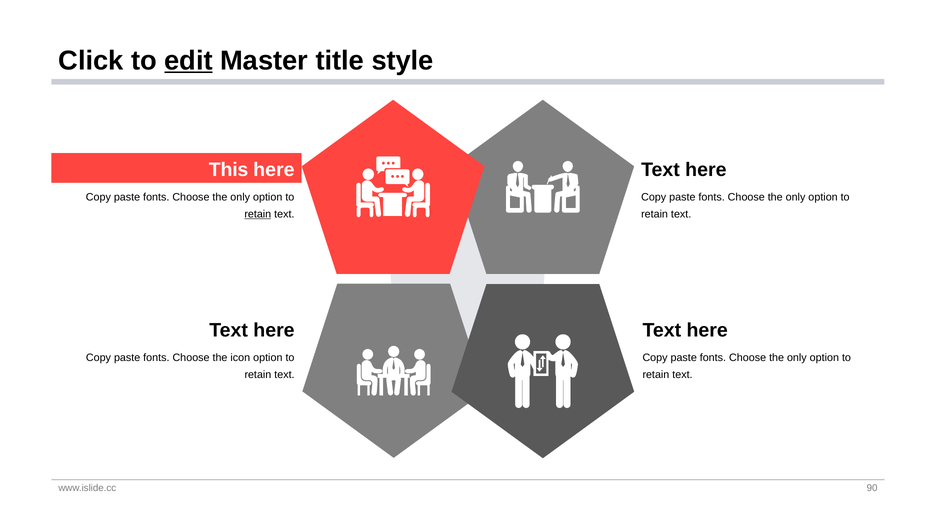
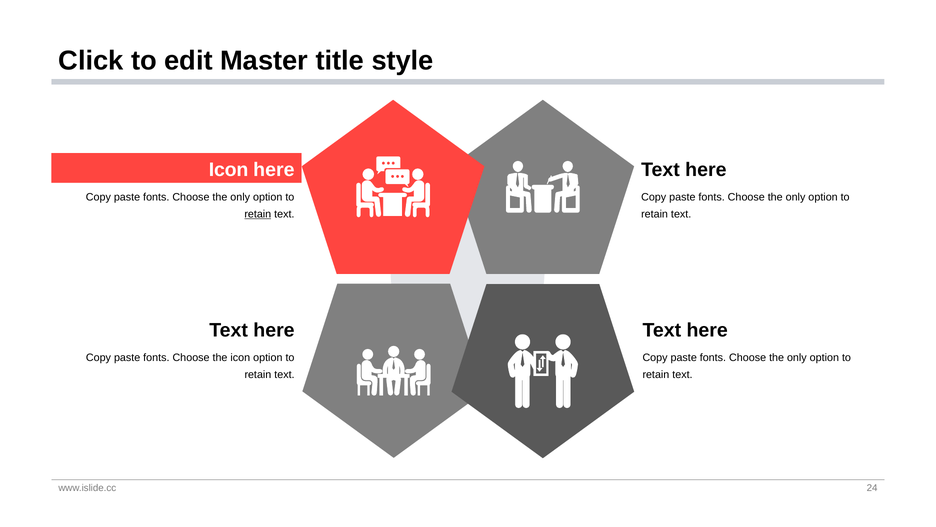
edit underline: present -> none
This at (229, 169): This -> Icon
90: 90 -> 24
